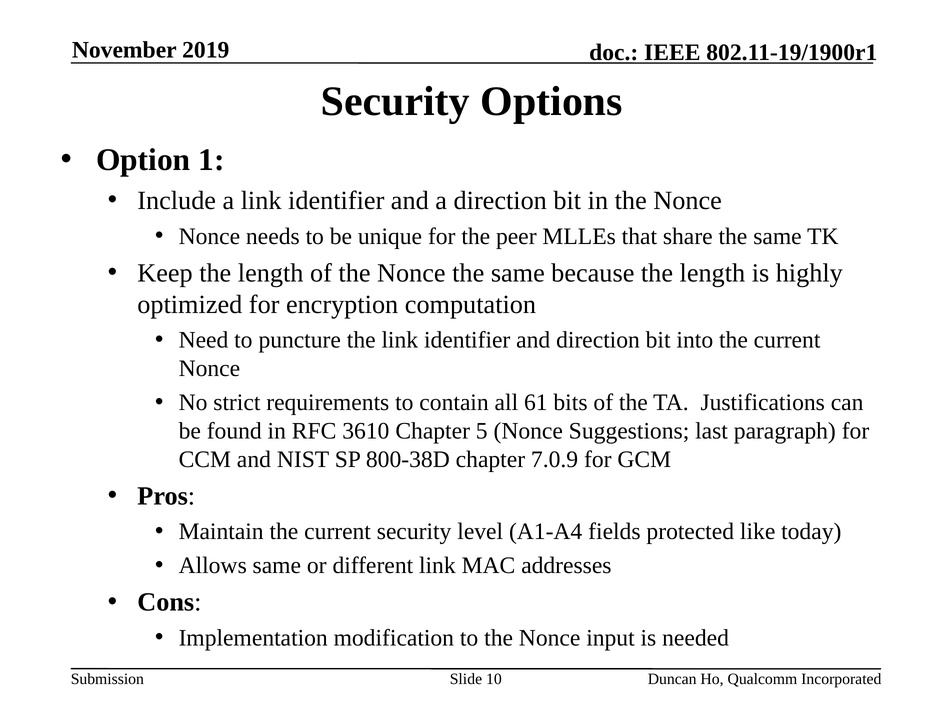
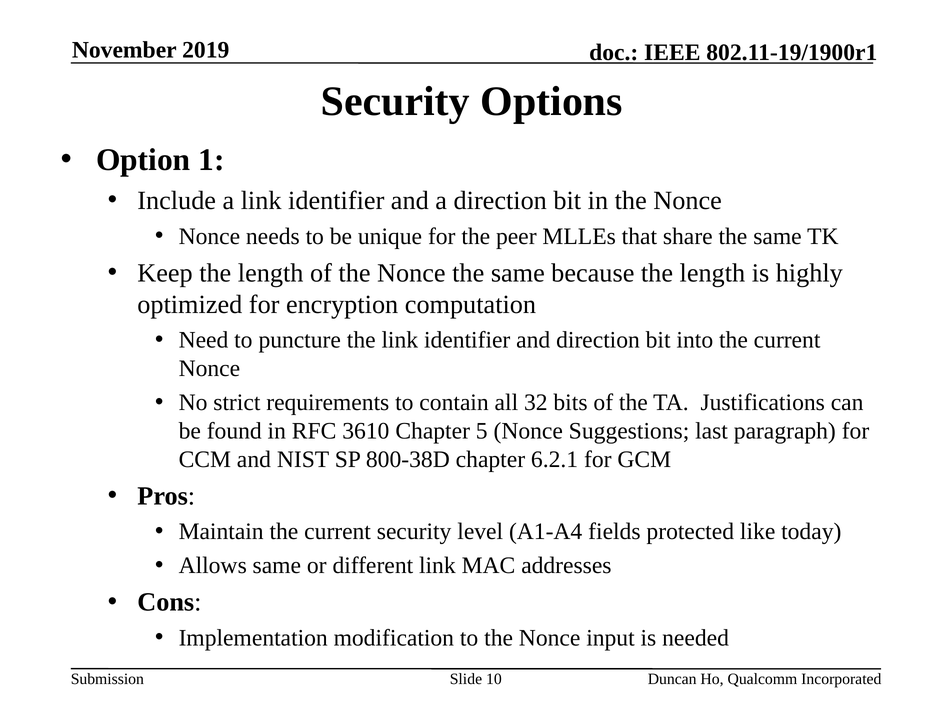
61: 61 -> 32
7.0.9: 7.0.9 -> 6.2.1
